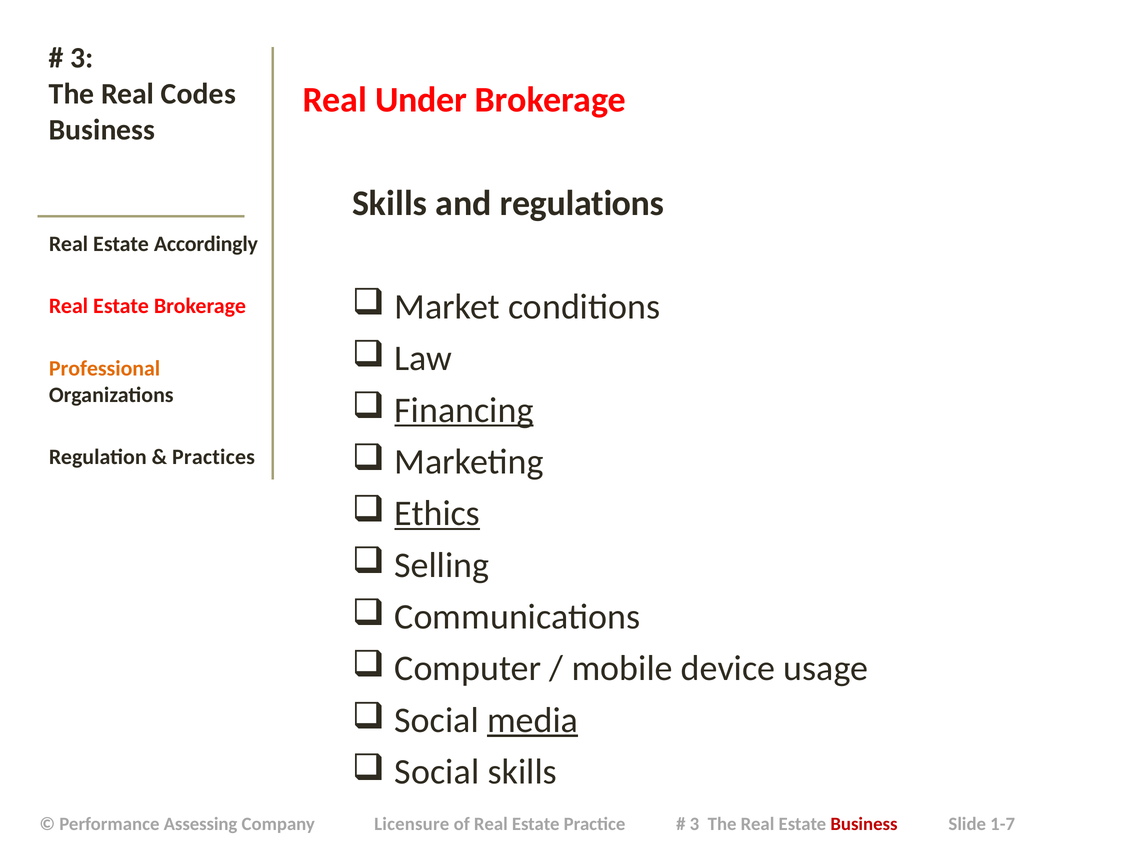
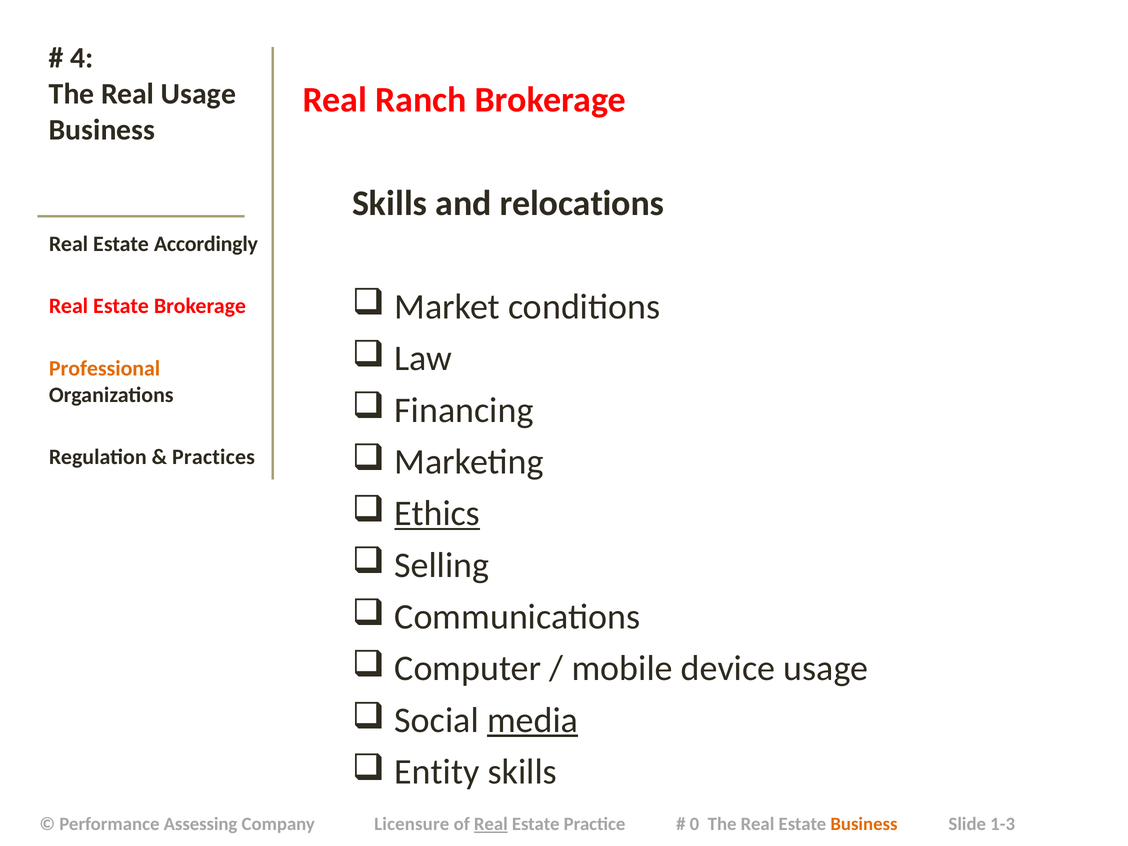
3 at (82, 58): 3 -> 4
Real Codes: Codes -> Usage
Under: Under -> Ranch
regulations: regulations -> relocations
Financing underline: present -> none
Social at (437, 772): Social -> Entity
Real at (491, 824) underline: none -> present
3 at (694, 824): 3 -> 0
Business at (864, 824) colour: red -> orange
1-7: 1-7 -> 1-3
